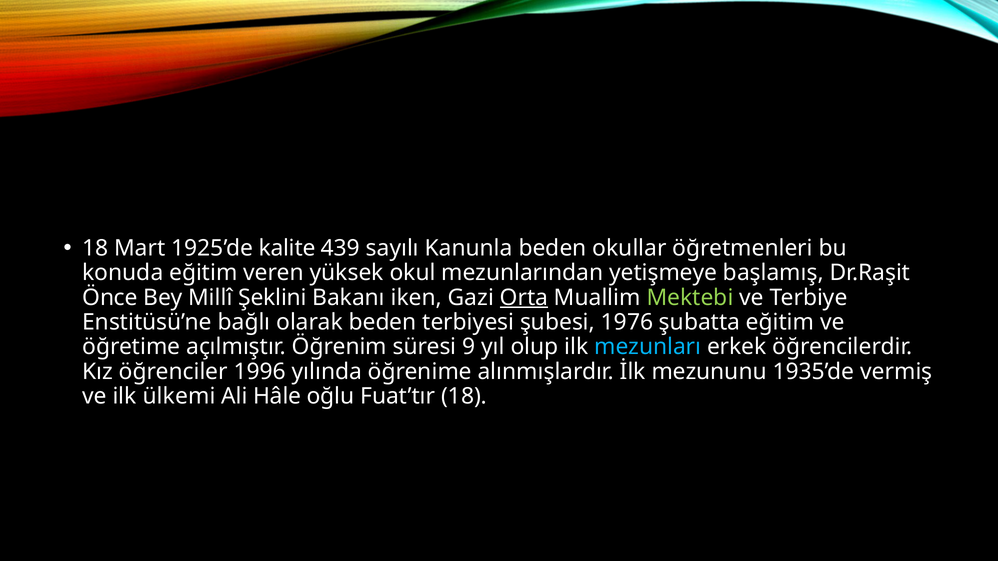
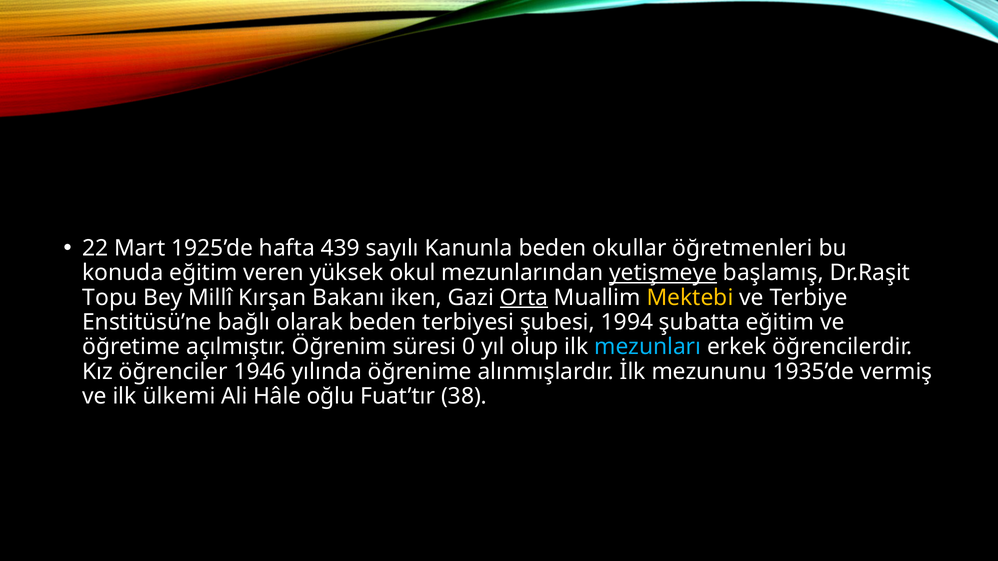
18 at (95, 248): 18 -> 22
kalite: kalite -> hafta
yetişmeye underline: none -> present
Önce: Önce -> Topu
Şeklini: Şeklini -> Kırşan
Mektebi colour: light green -> yellow
1976: 1976 -> 1994
9: 9 -> 0
1996: 1996 -> 1946
Fuat’tır 18: 18 -> 38
